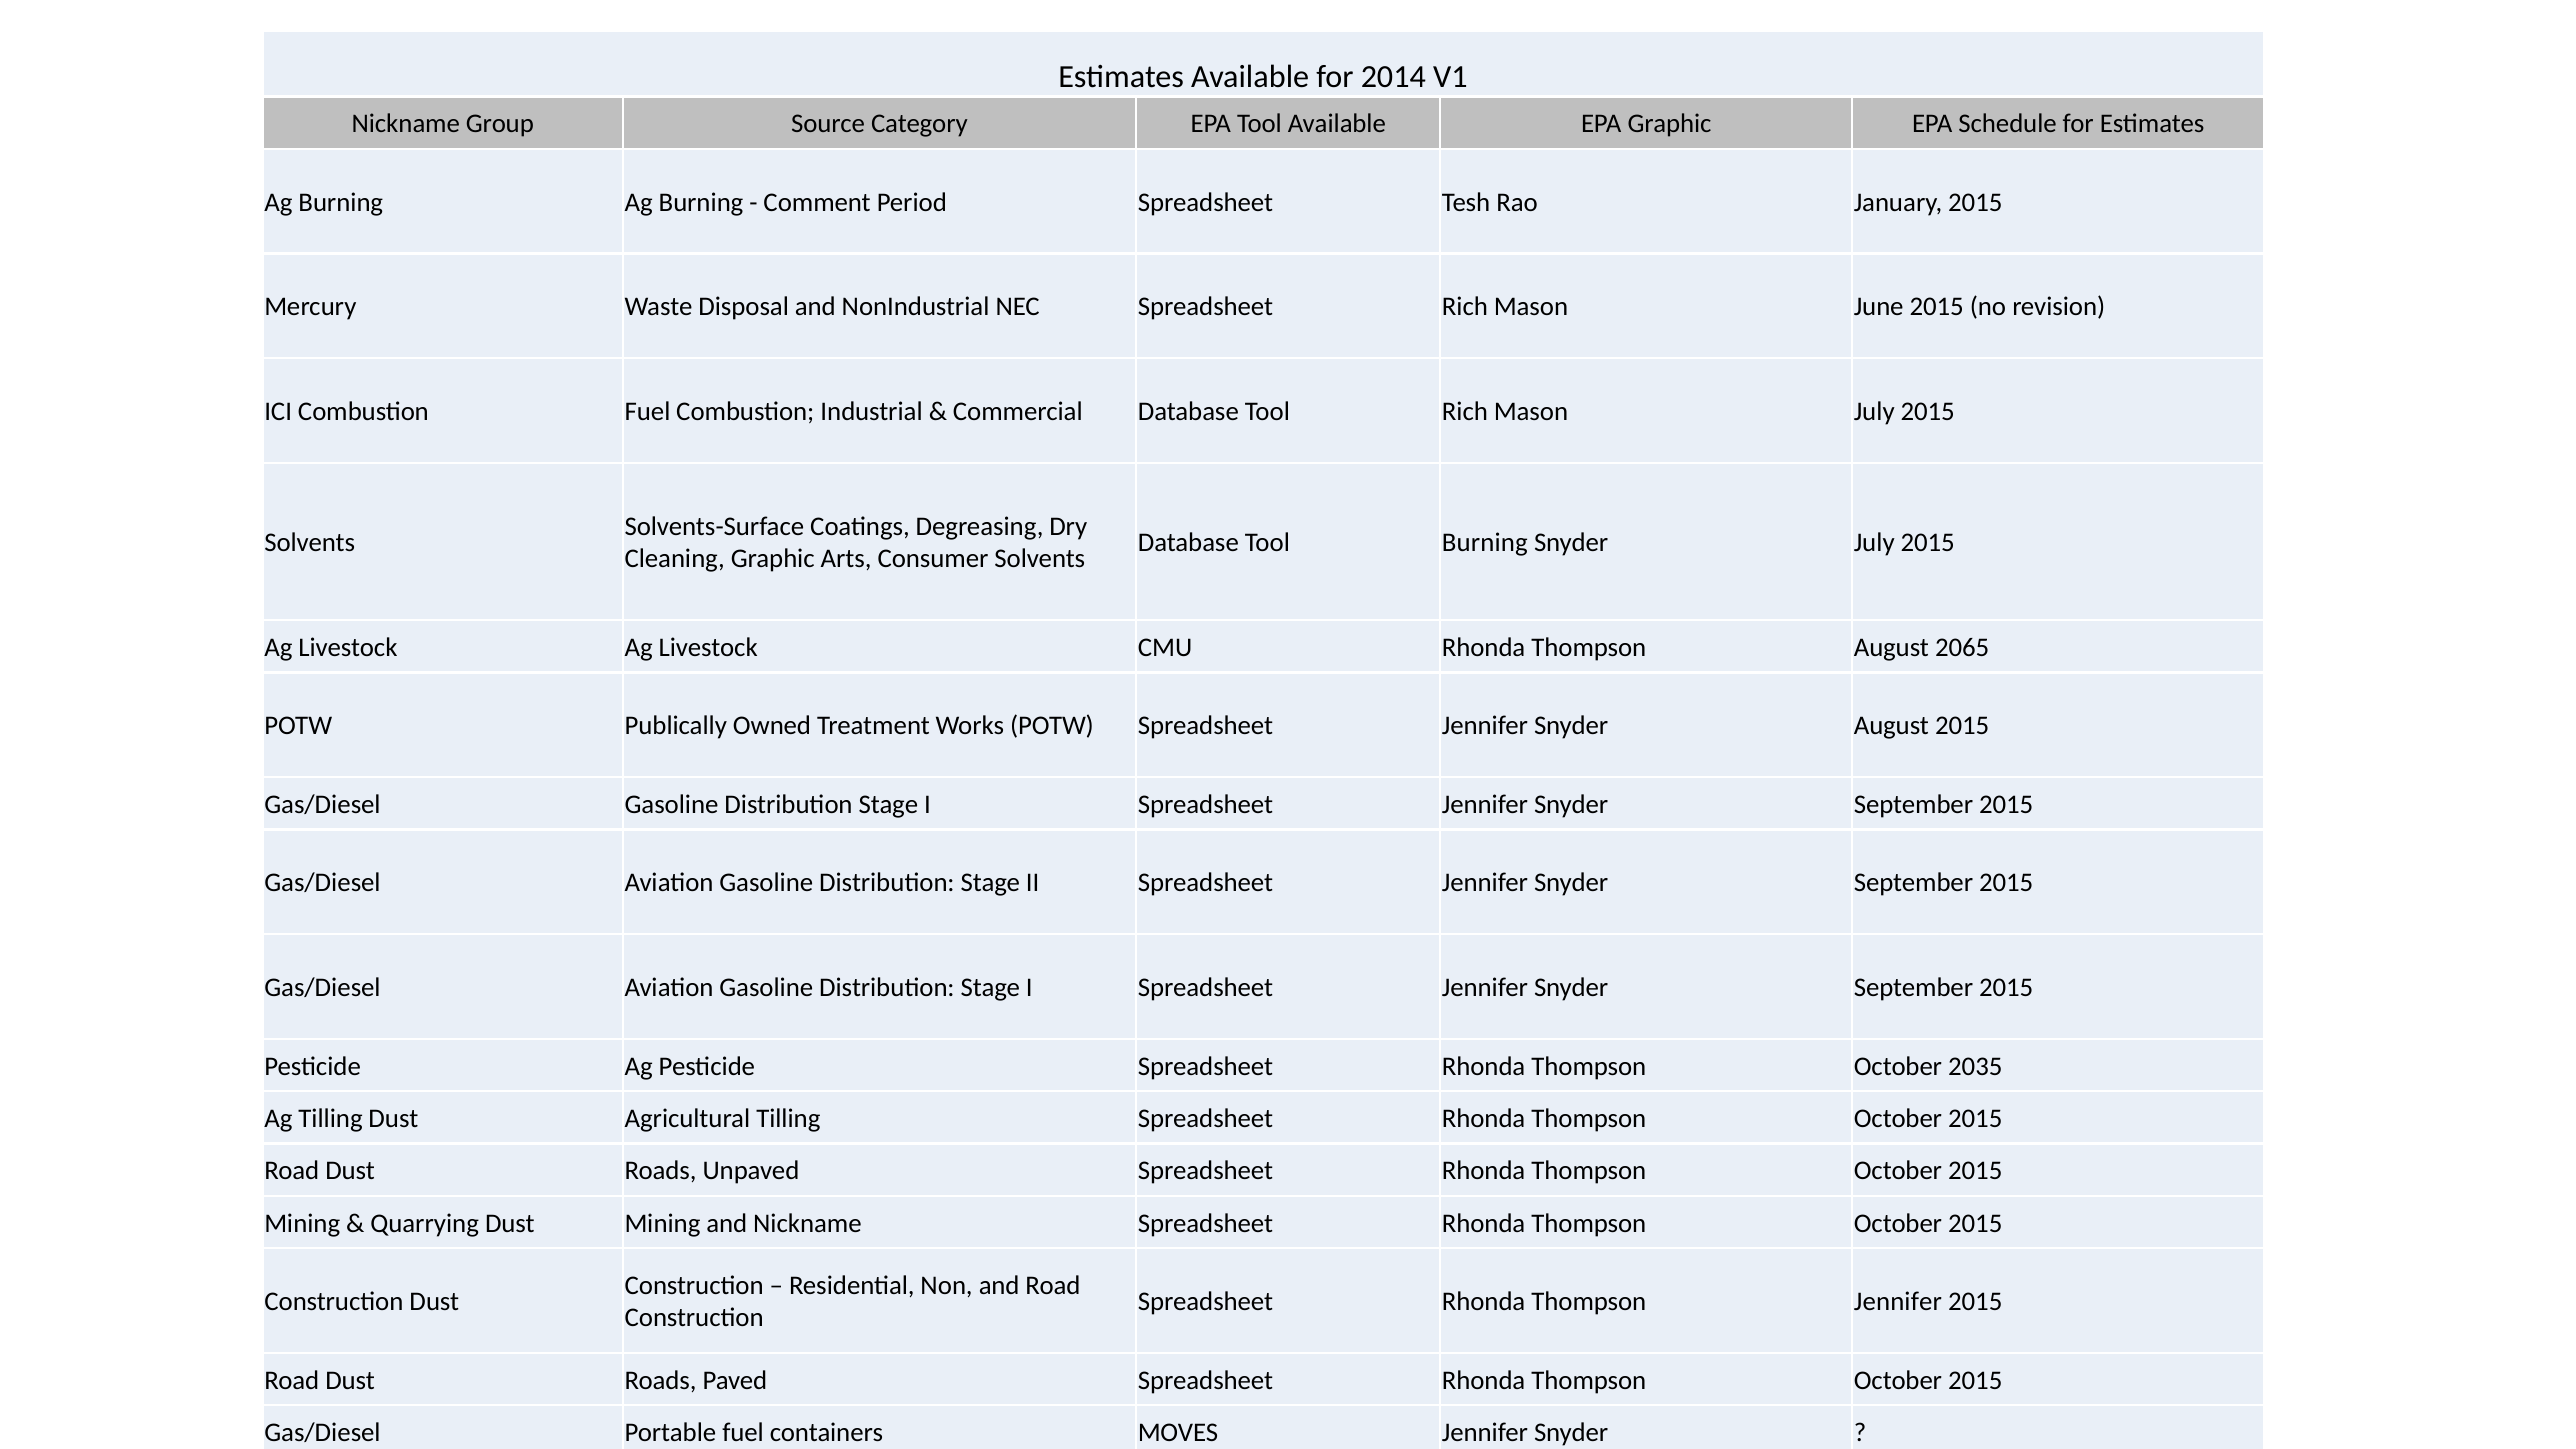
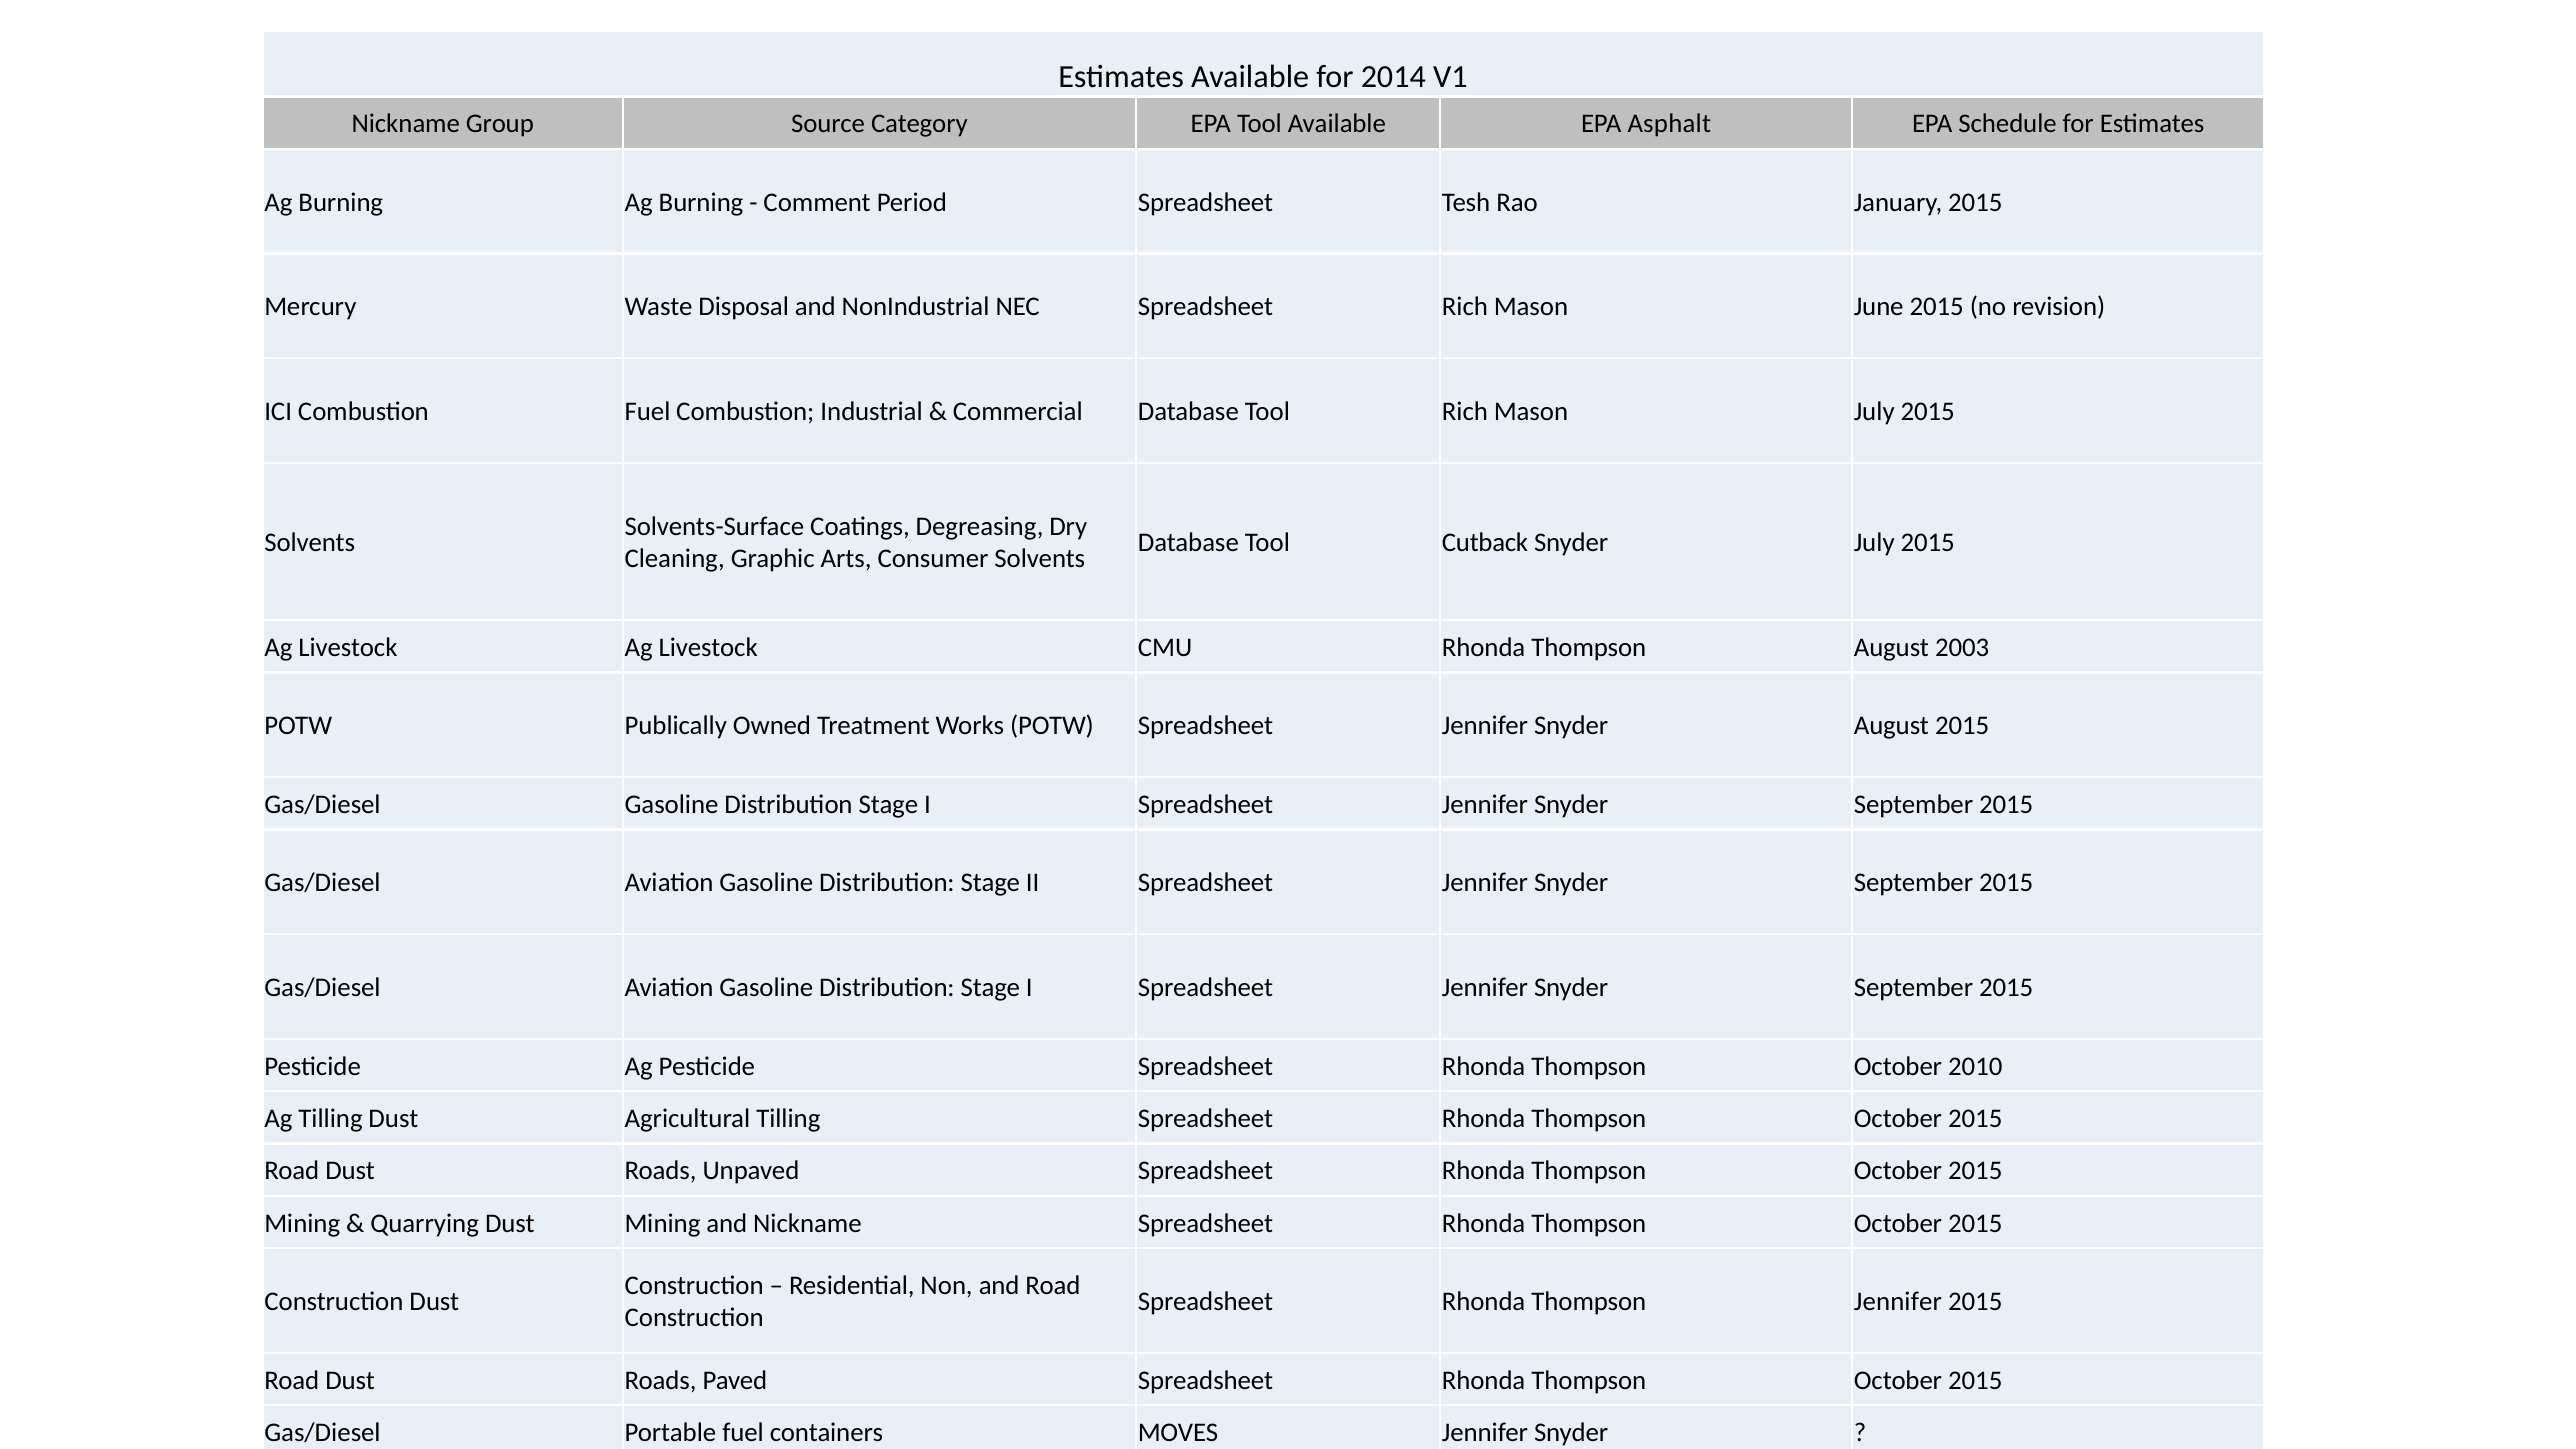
EPA Graphic: Graphic -> Asphalt
Tool Burning: Burning -> Cutback
2065: 2065 -> 2003
2035: 2035 -> 2010
